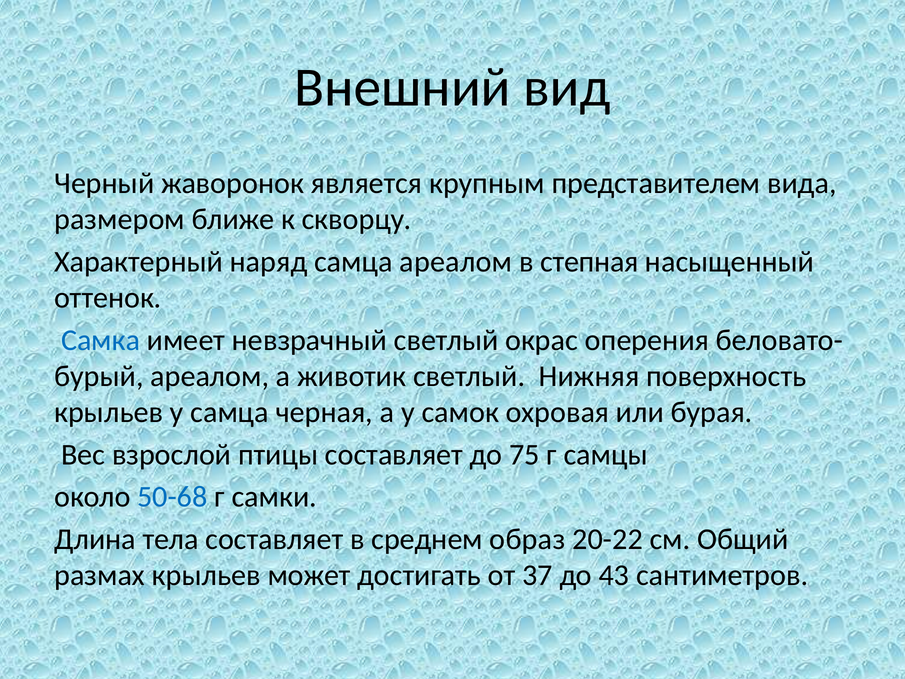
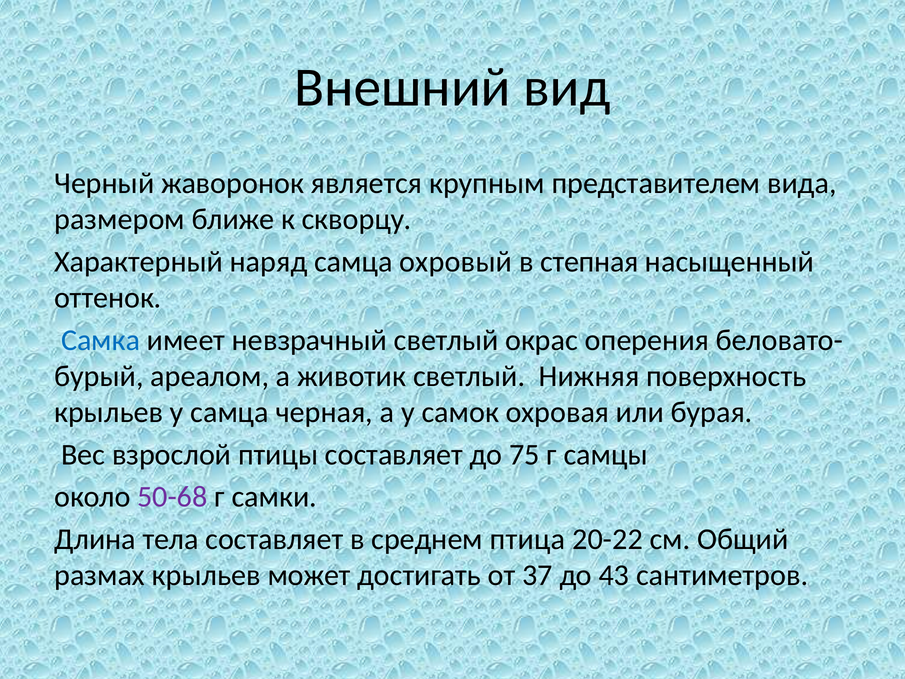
самца ареалом: ареалом -> охровый
50-68 colour: blue -> purple
образ: образ -> птица
